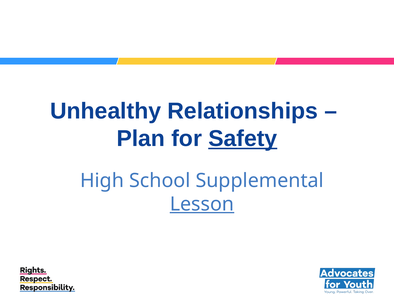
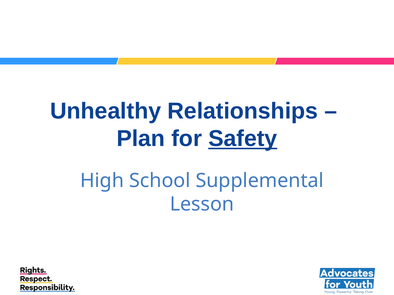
Lesson underline: present -> none
